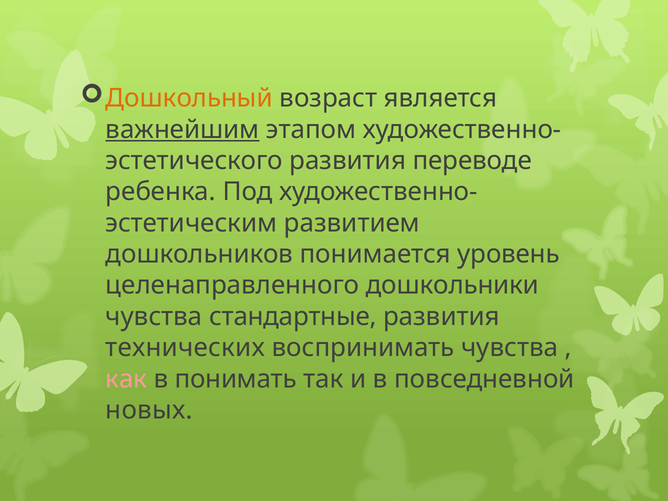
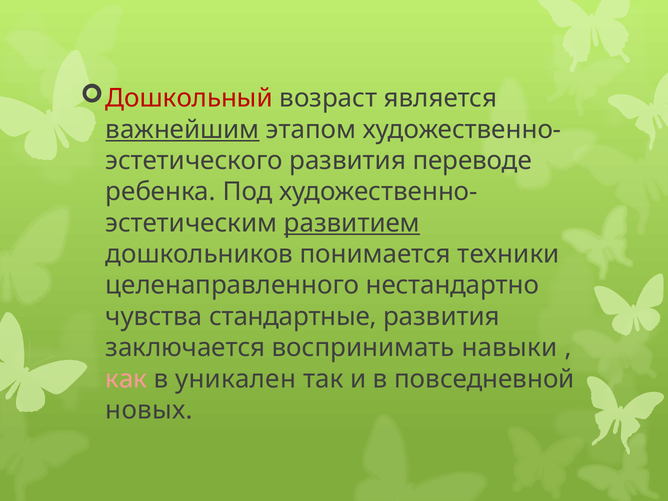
Дошкольный colour: orange -> red
развитием underline: none -> present
уровень: уровень -> техники
дошкольники: дошкольники -> нестандартно
технических: технических -> заключается
воспринимать чувства: чувства -> навыки
понимать: понимать -> уникален
